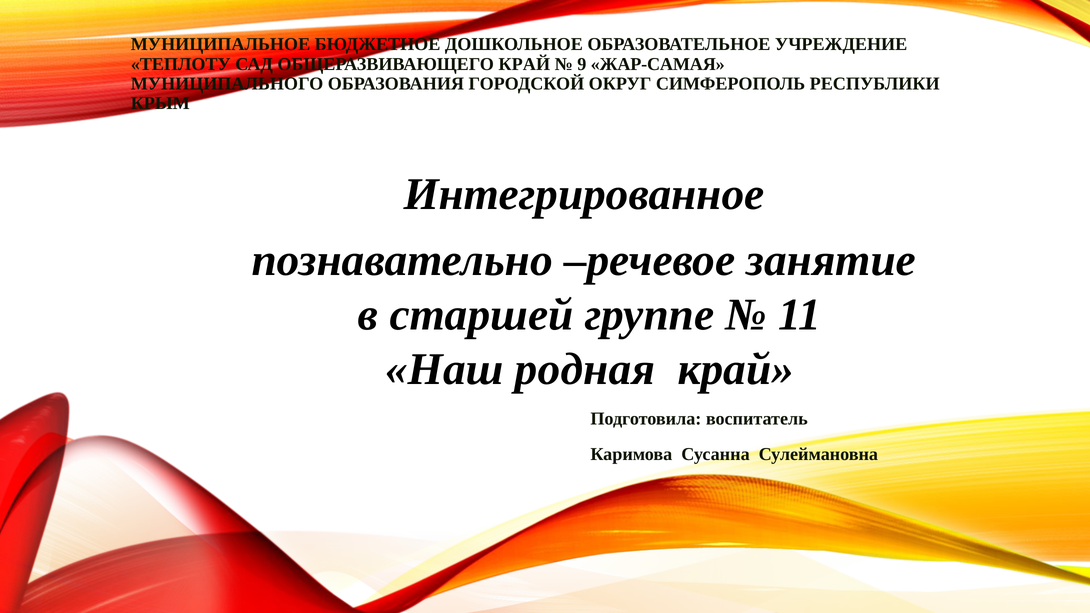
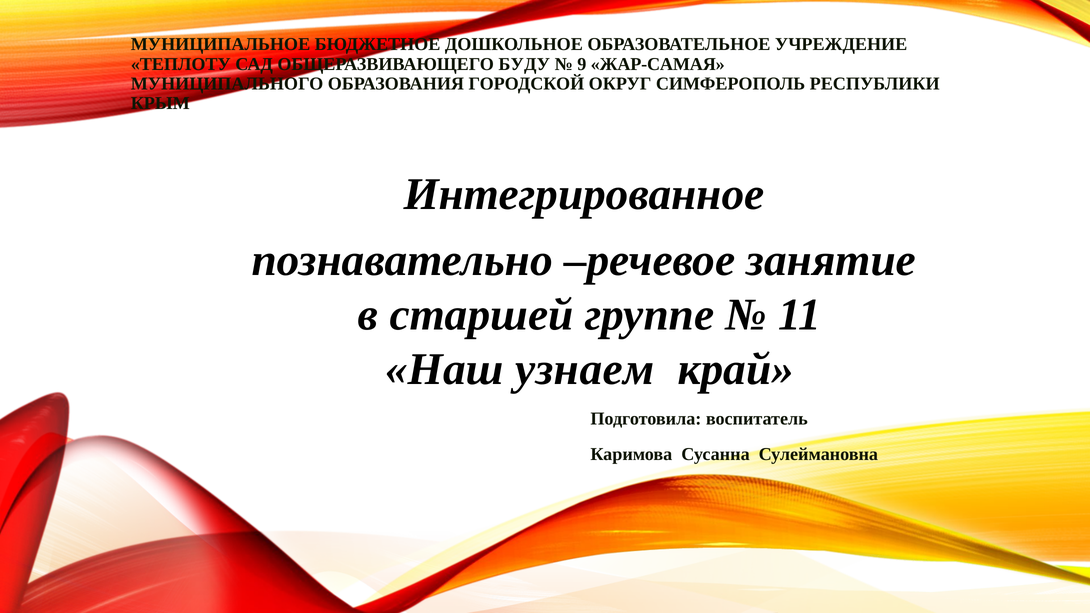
ОБЩЕРАЗВИВАЮЩЕГО КРАЙ: КРАЙ -> БУДУ
родная: родная -> узнаем
